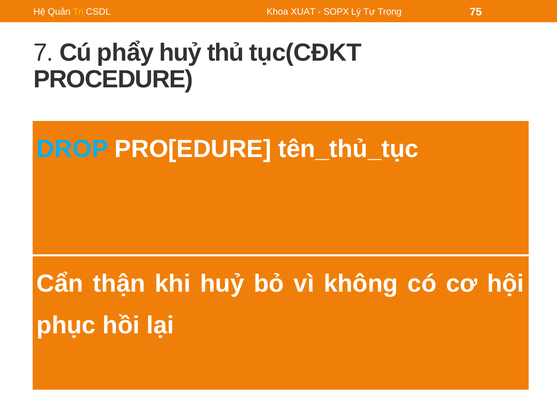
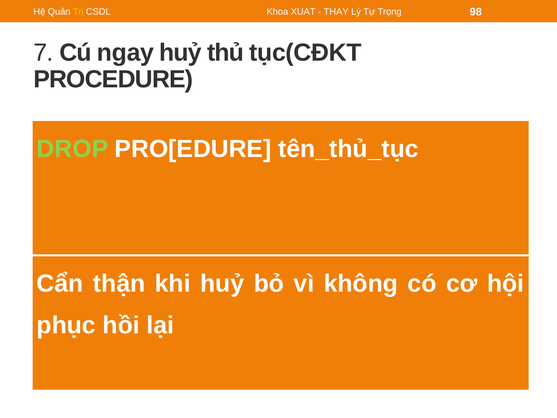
SOPX: SOPX -> THAY
75: 75 -> 98
phẩy: phẩy -> ngay
DROP colour: light blue -> light green
